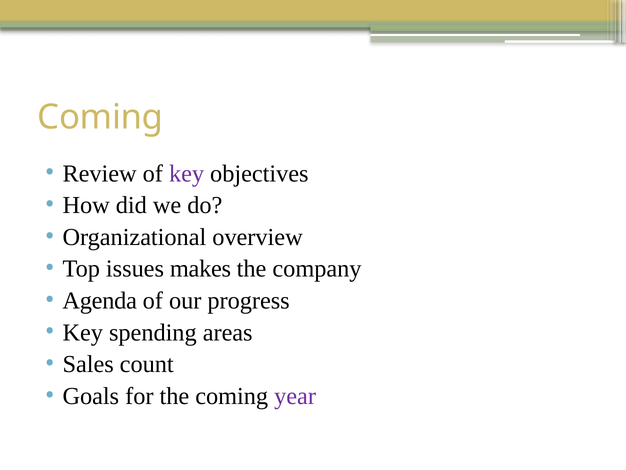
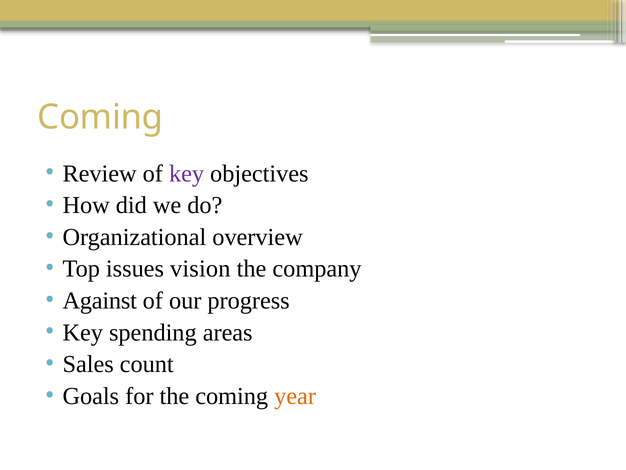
makes: makes -> vision
Agenda: Agenda -> Against
year colour: purple -> orange
